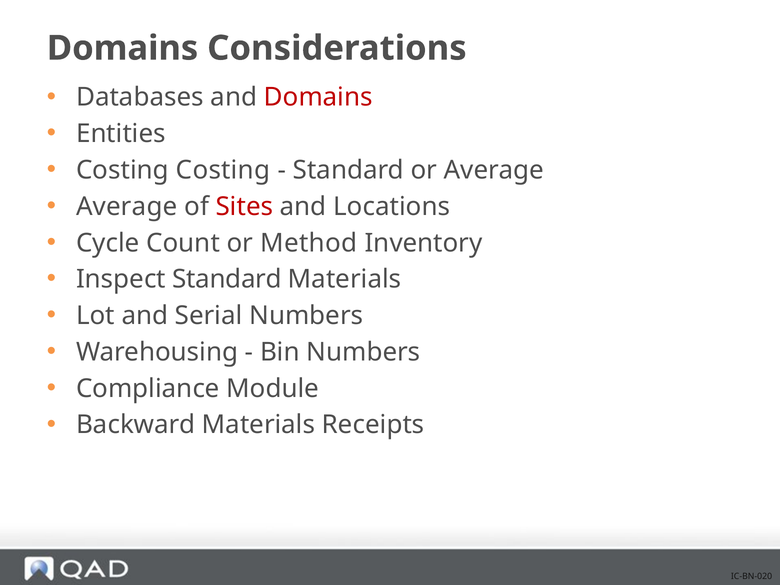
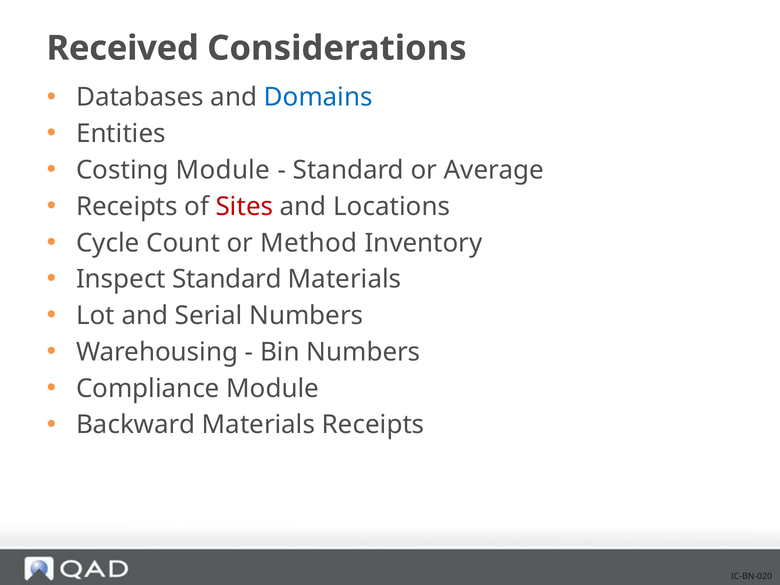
Domains at (123, 48): Domains -> Received
Domains at (318, 97) colour: red -> blue
Costing Costing: Costing -> Module
Average at (127, 207): Average -> Receipts
